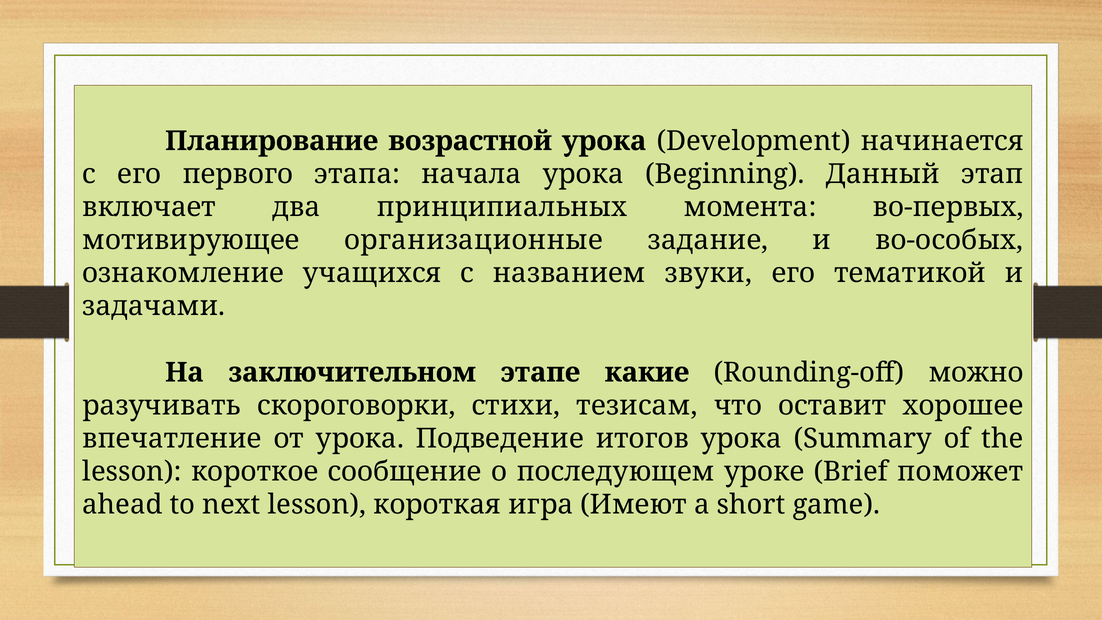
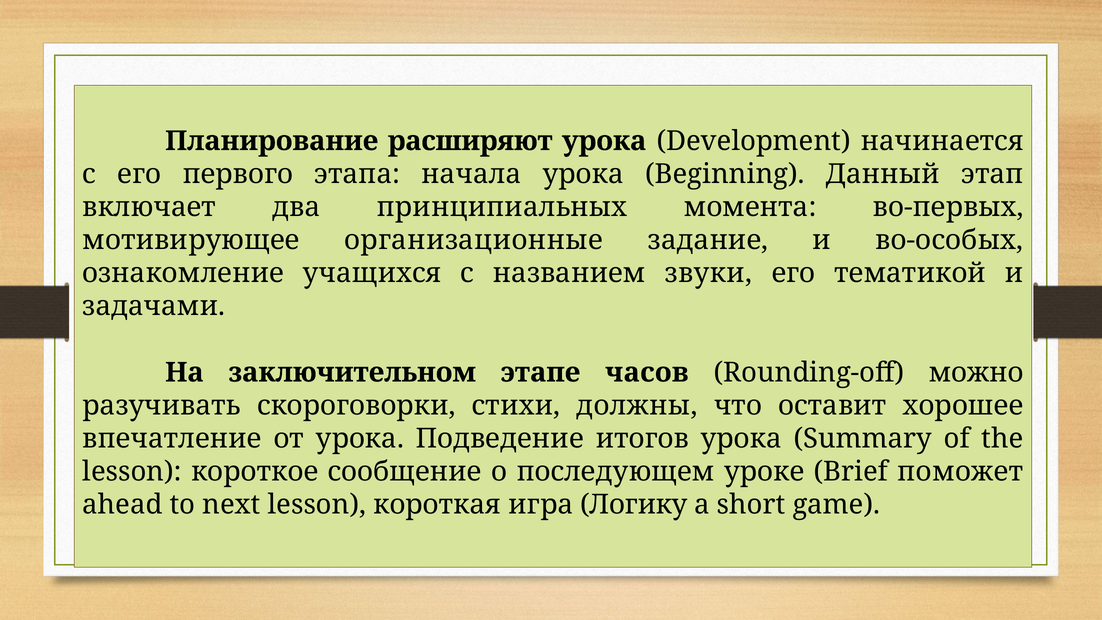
возрастной: возрастной -> расширяют
какие: какие -> часов
тезисам: тезисам -> должны
Имеют: Имеют -> Логику
